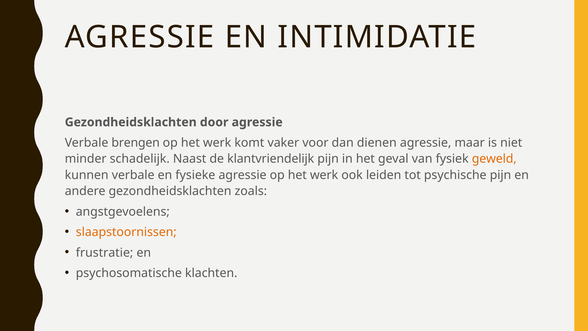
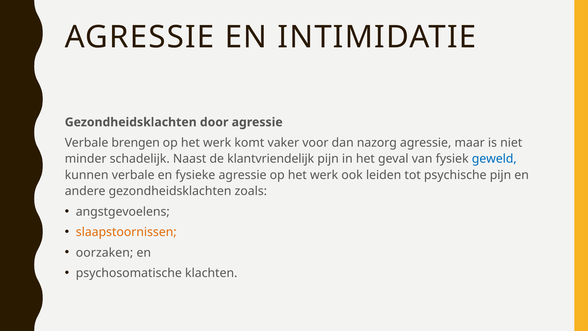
dienen: dienen -> nazorg
geweld colour: orange -> blue
frustratie: frustratie -> oorzaken
